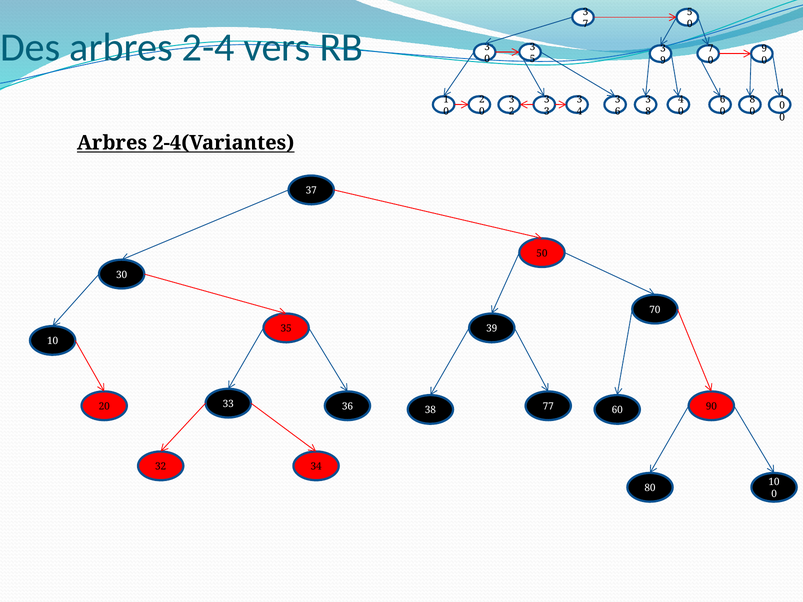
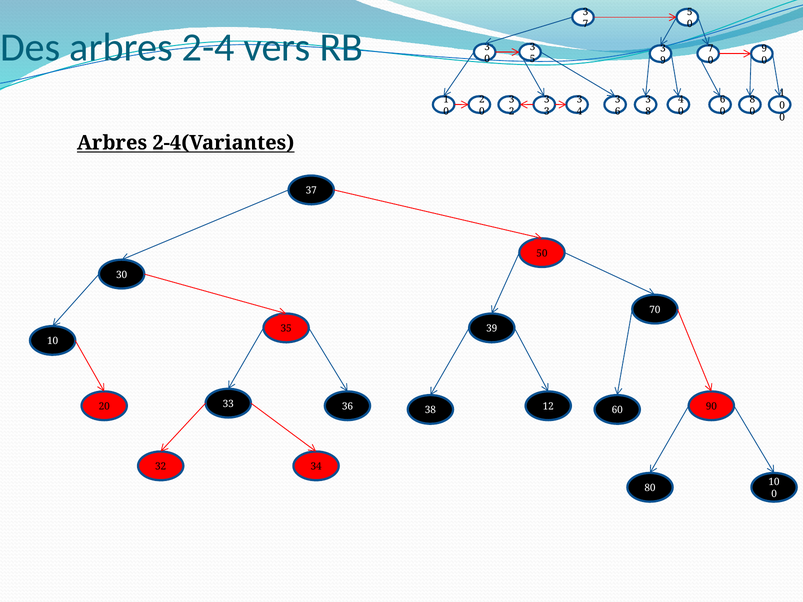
77: 77 -> 12
